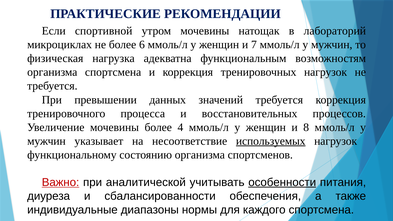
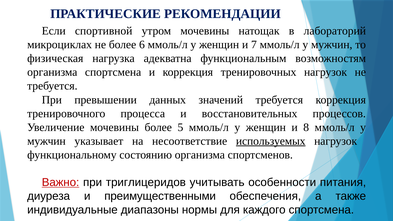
4: 4 -> 5
аналитической: аналитической -> триглицеридов
особенности underline: present -> none
сбалансированности: сбалансированности -> преимущественными
